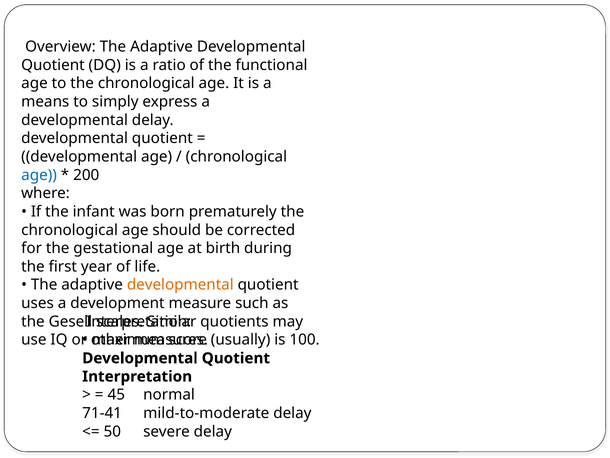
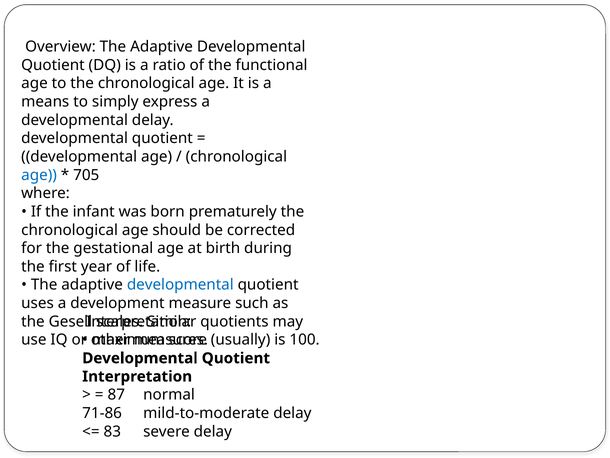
200: 200 -> 705
developmental at (180, 285) colour: orange -> blue
45: 45 -> 87
71-41: 71-41 -> 71-86
50: 50 -> 83
